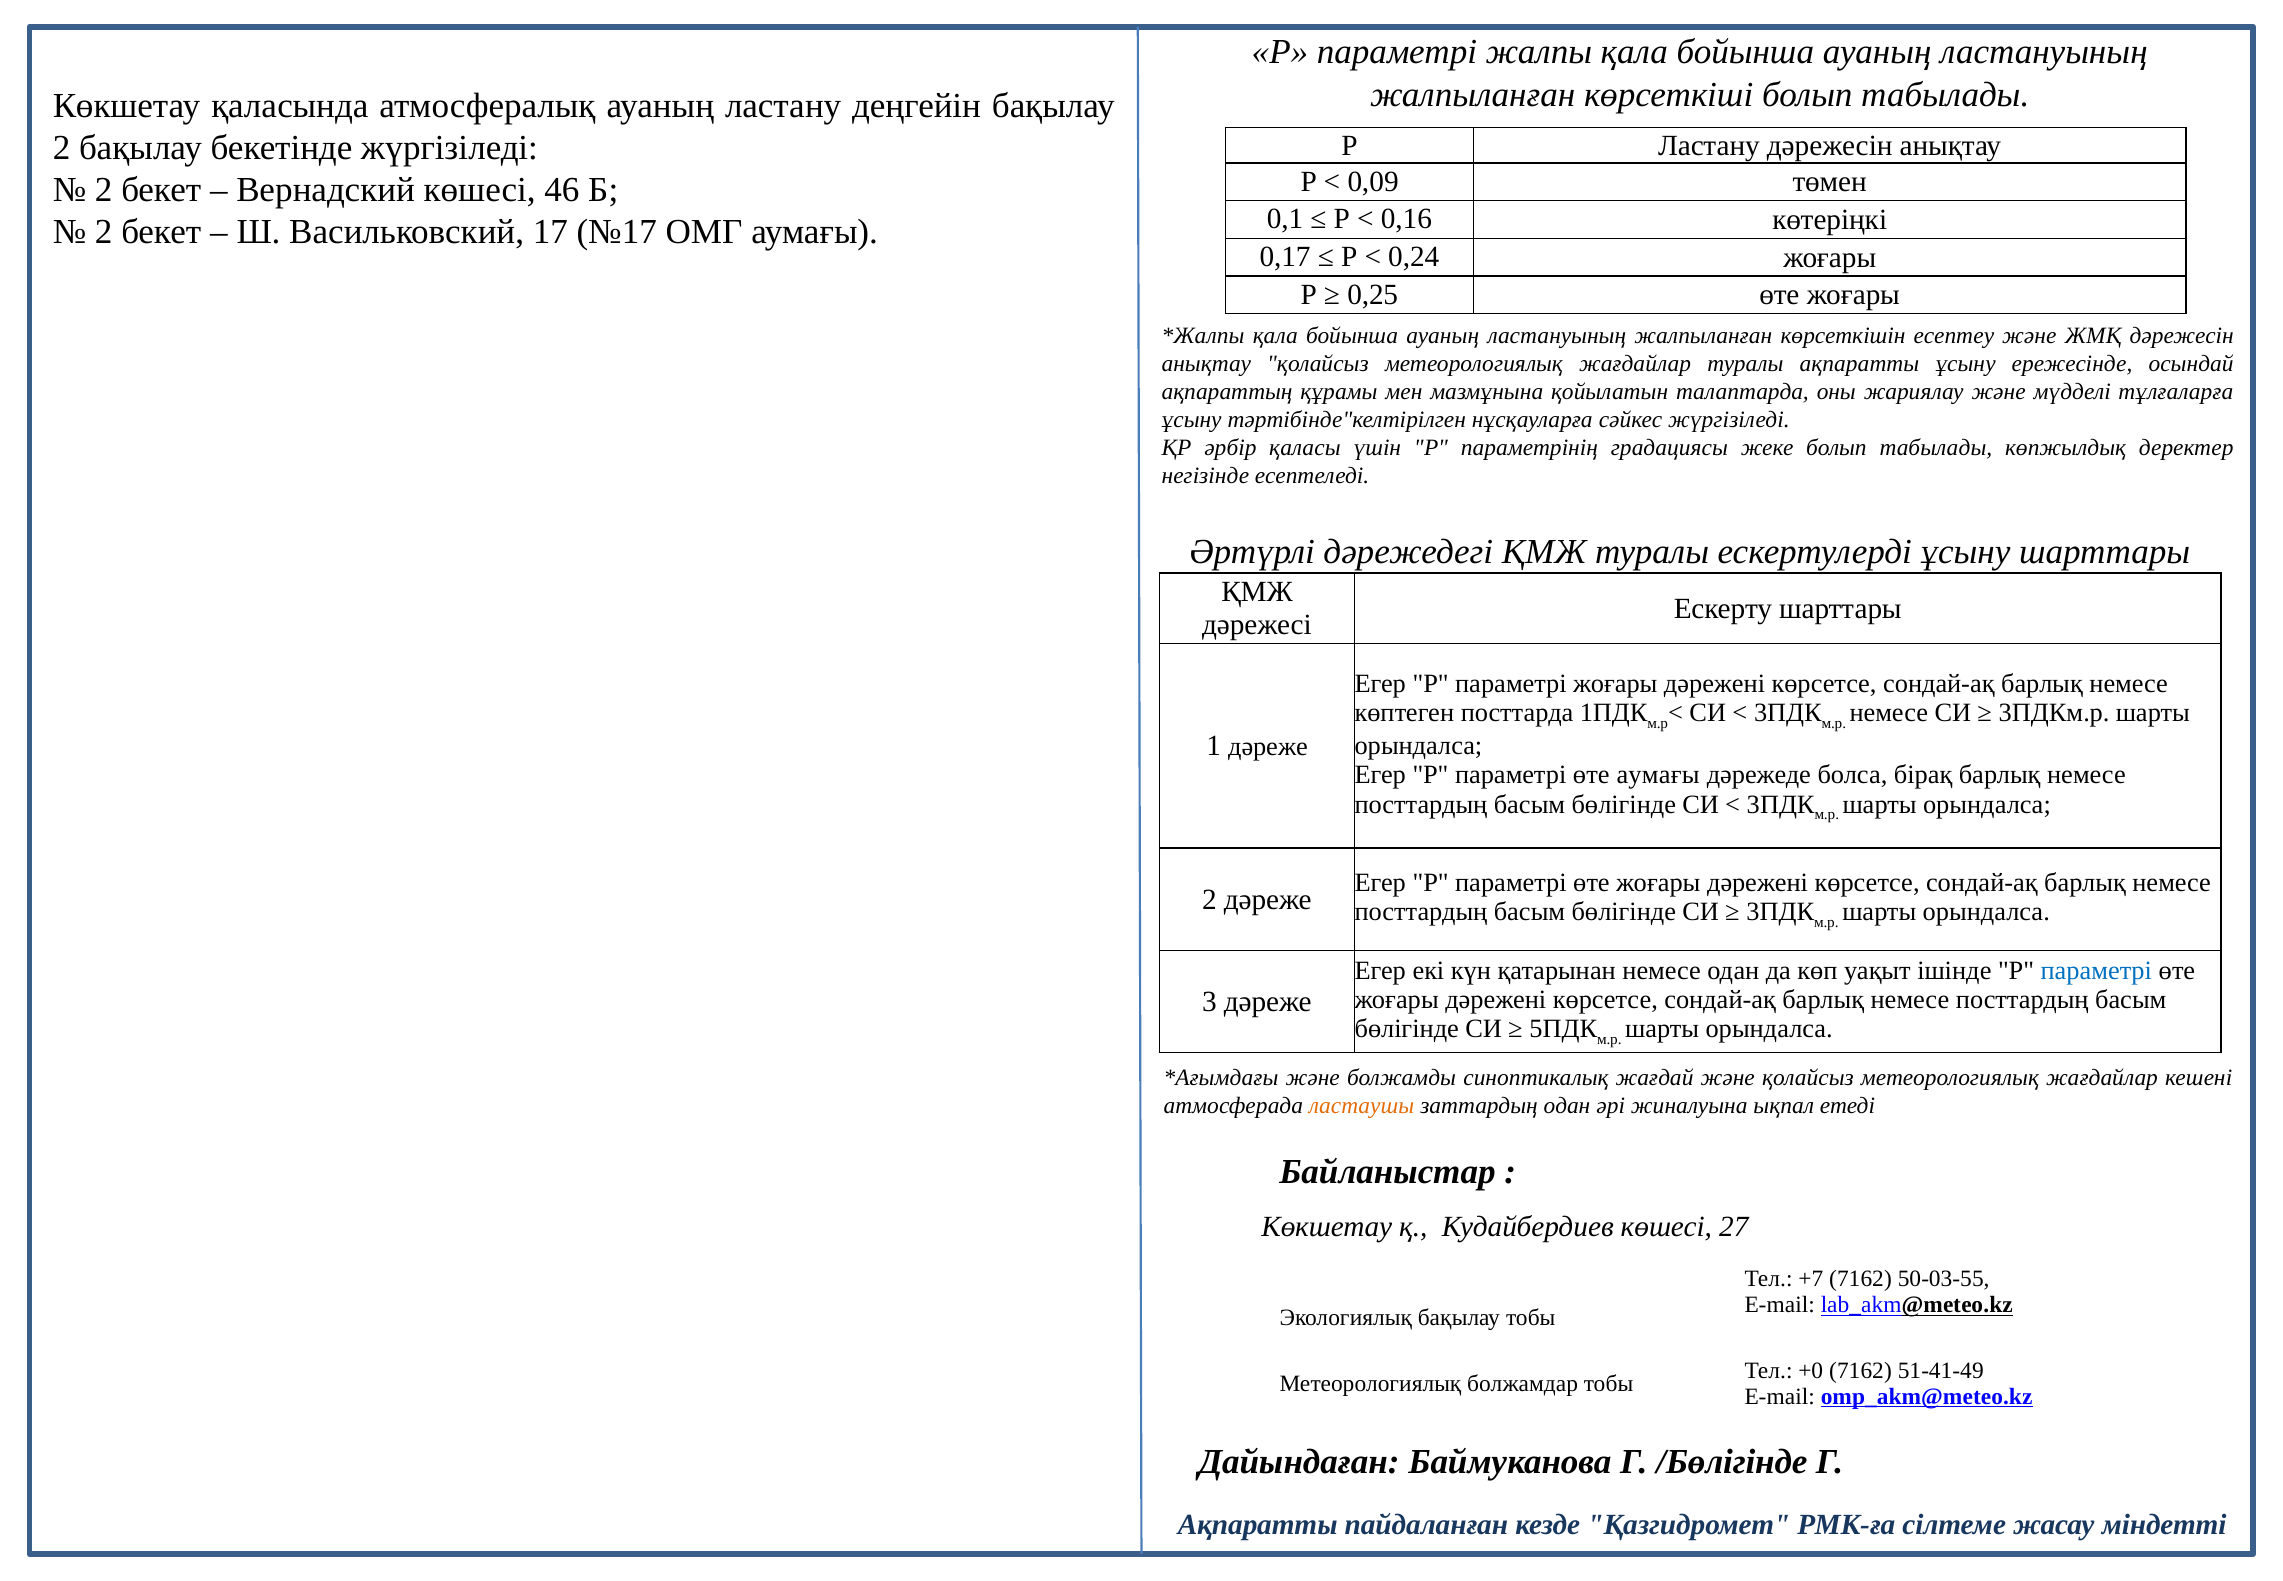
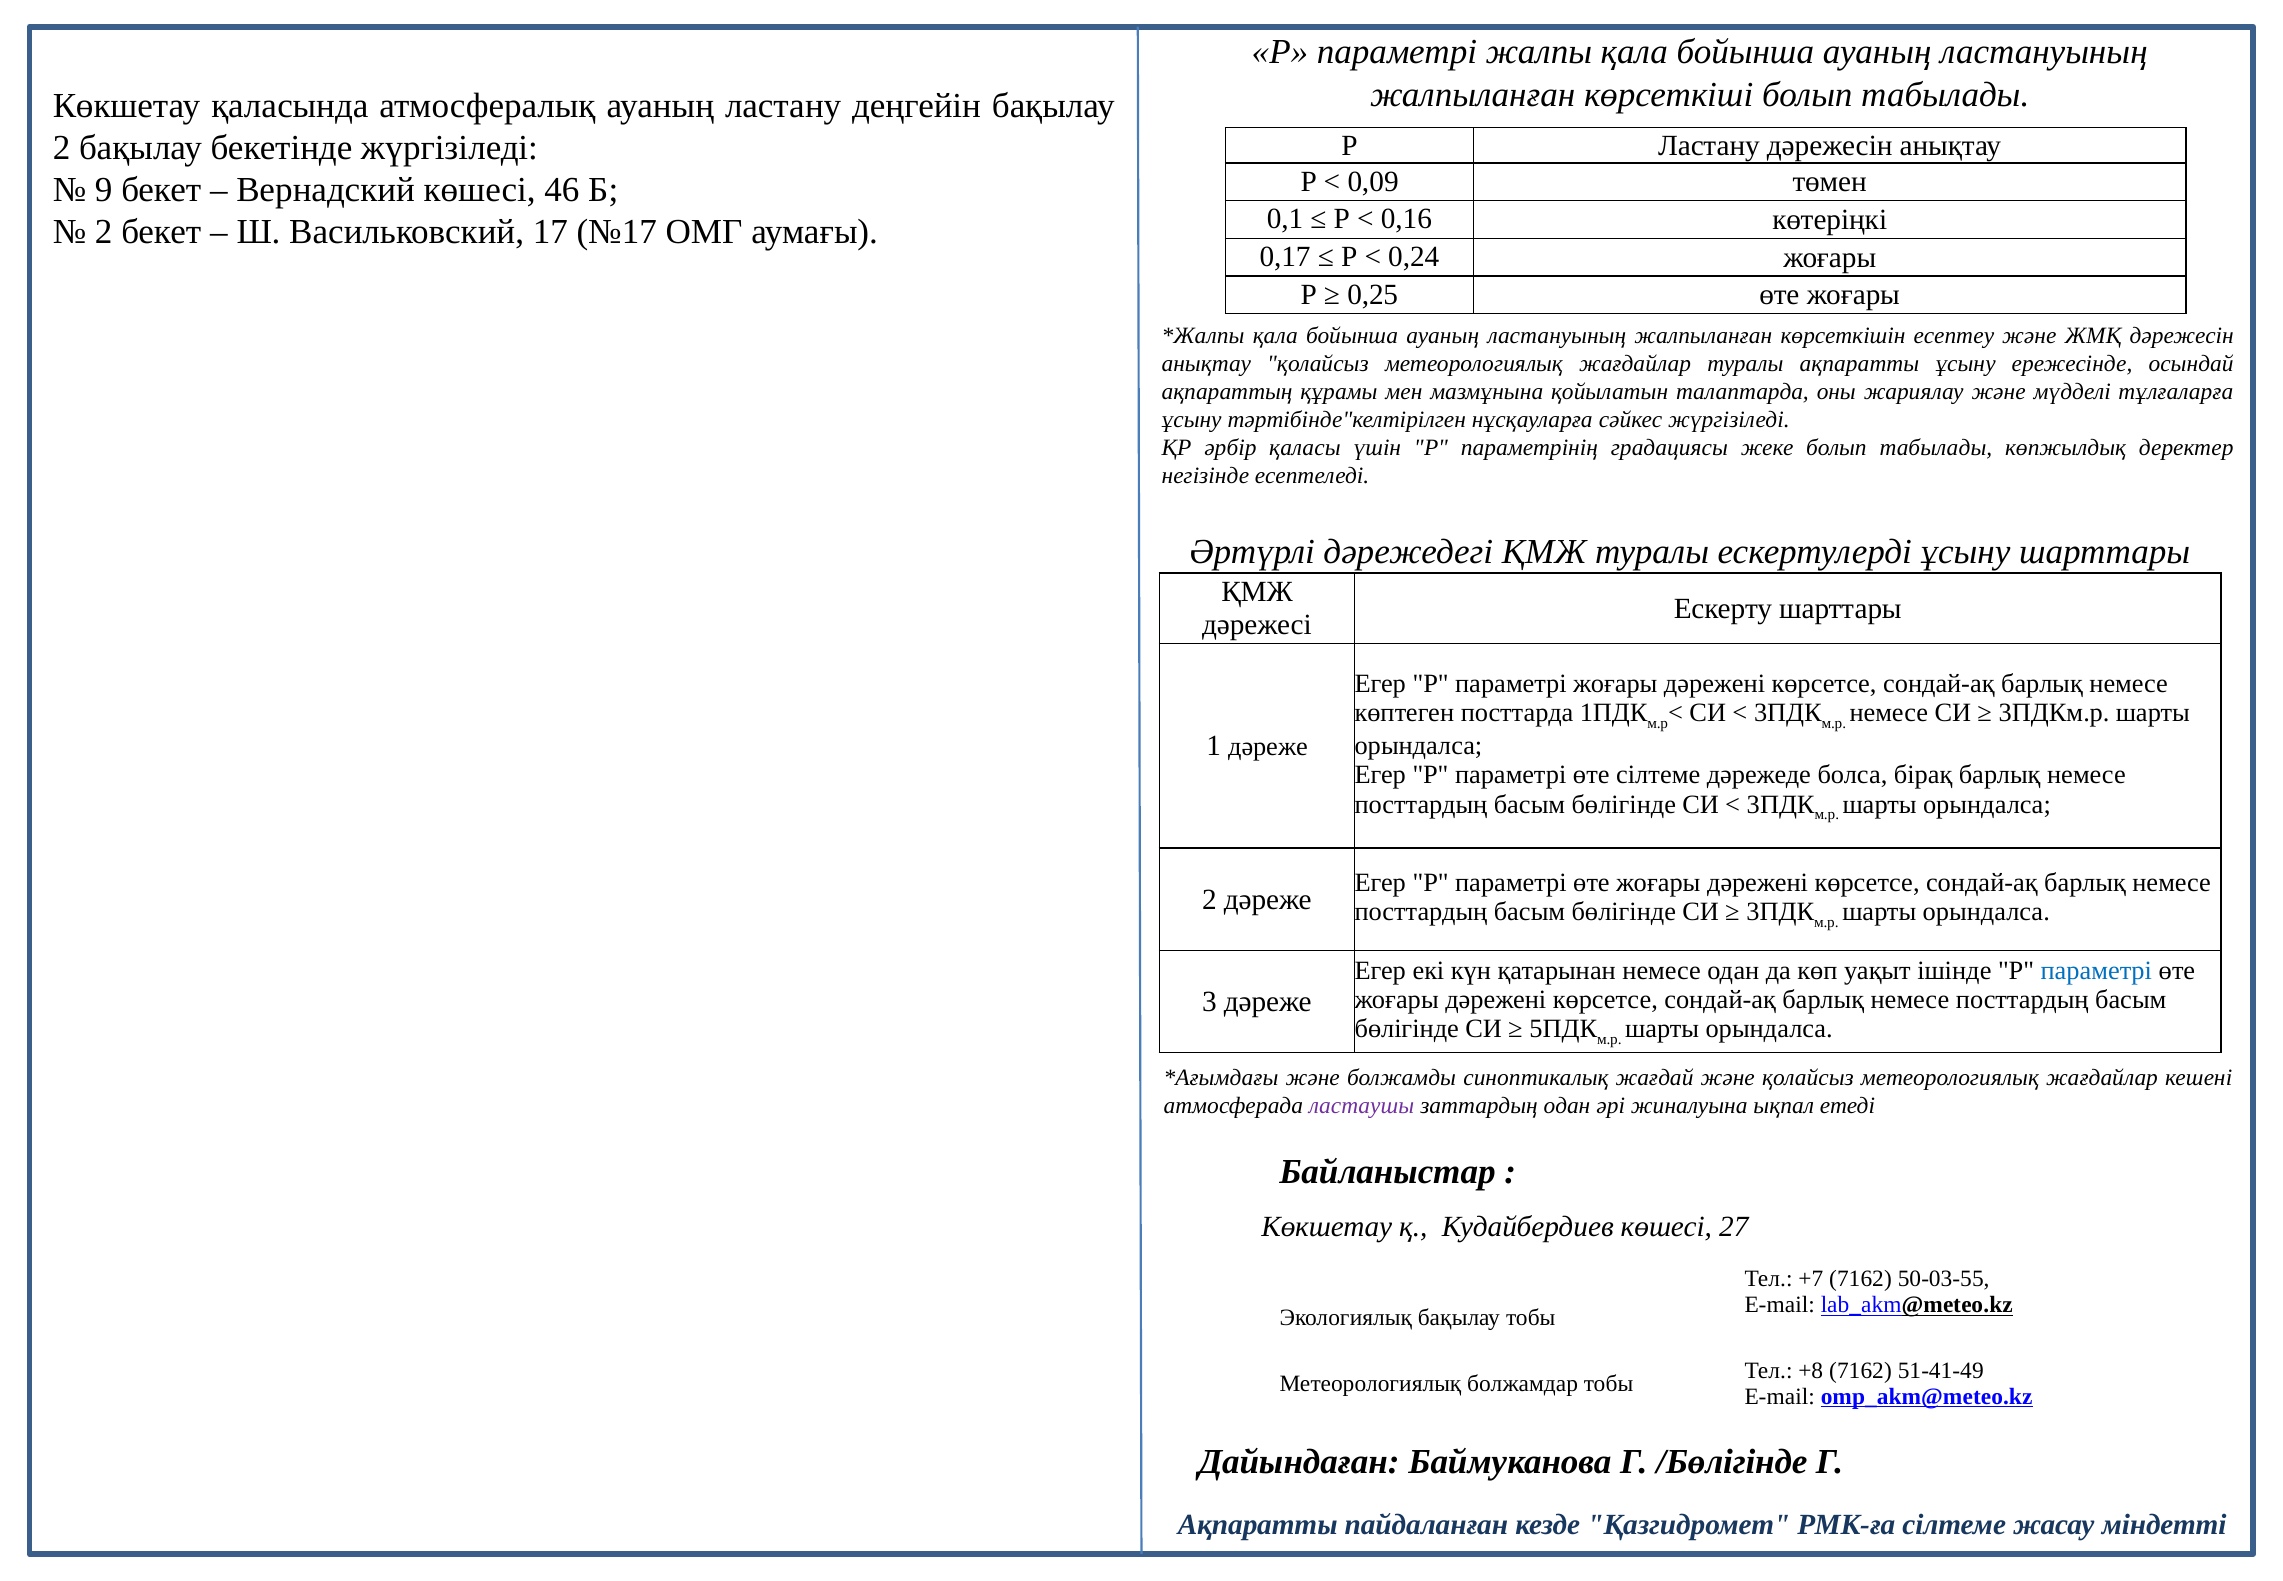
2 at (104, 190): 2 -> 9
өте аумағы: аумағы -> сілтеме
ластаушы colour: orange -> purple
+0: +0 -> +8
